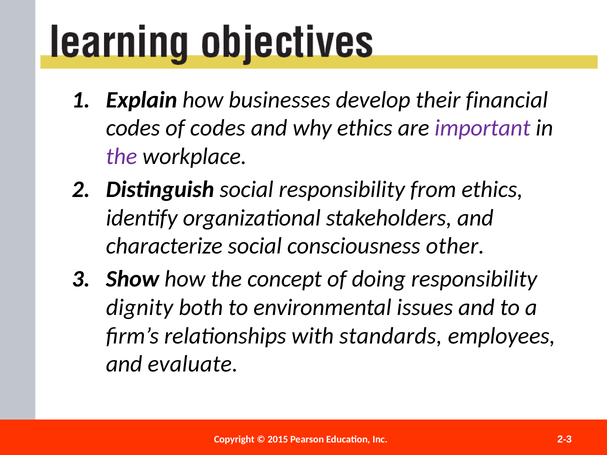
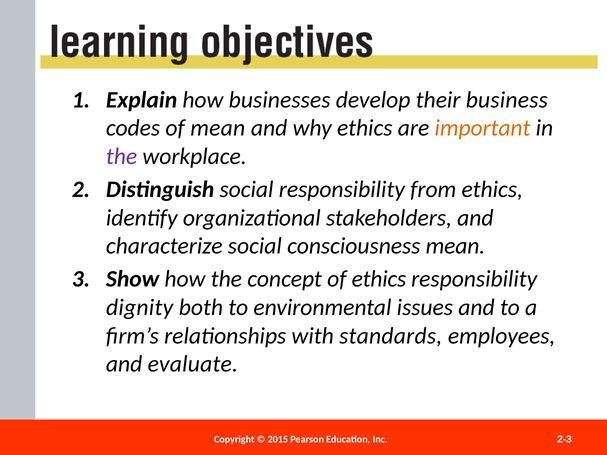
financial: financial -> business
of codes: codes -> mean
important colour: purple -> orange
consciousness other: other -> mean
of doing: doing -> ethics
